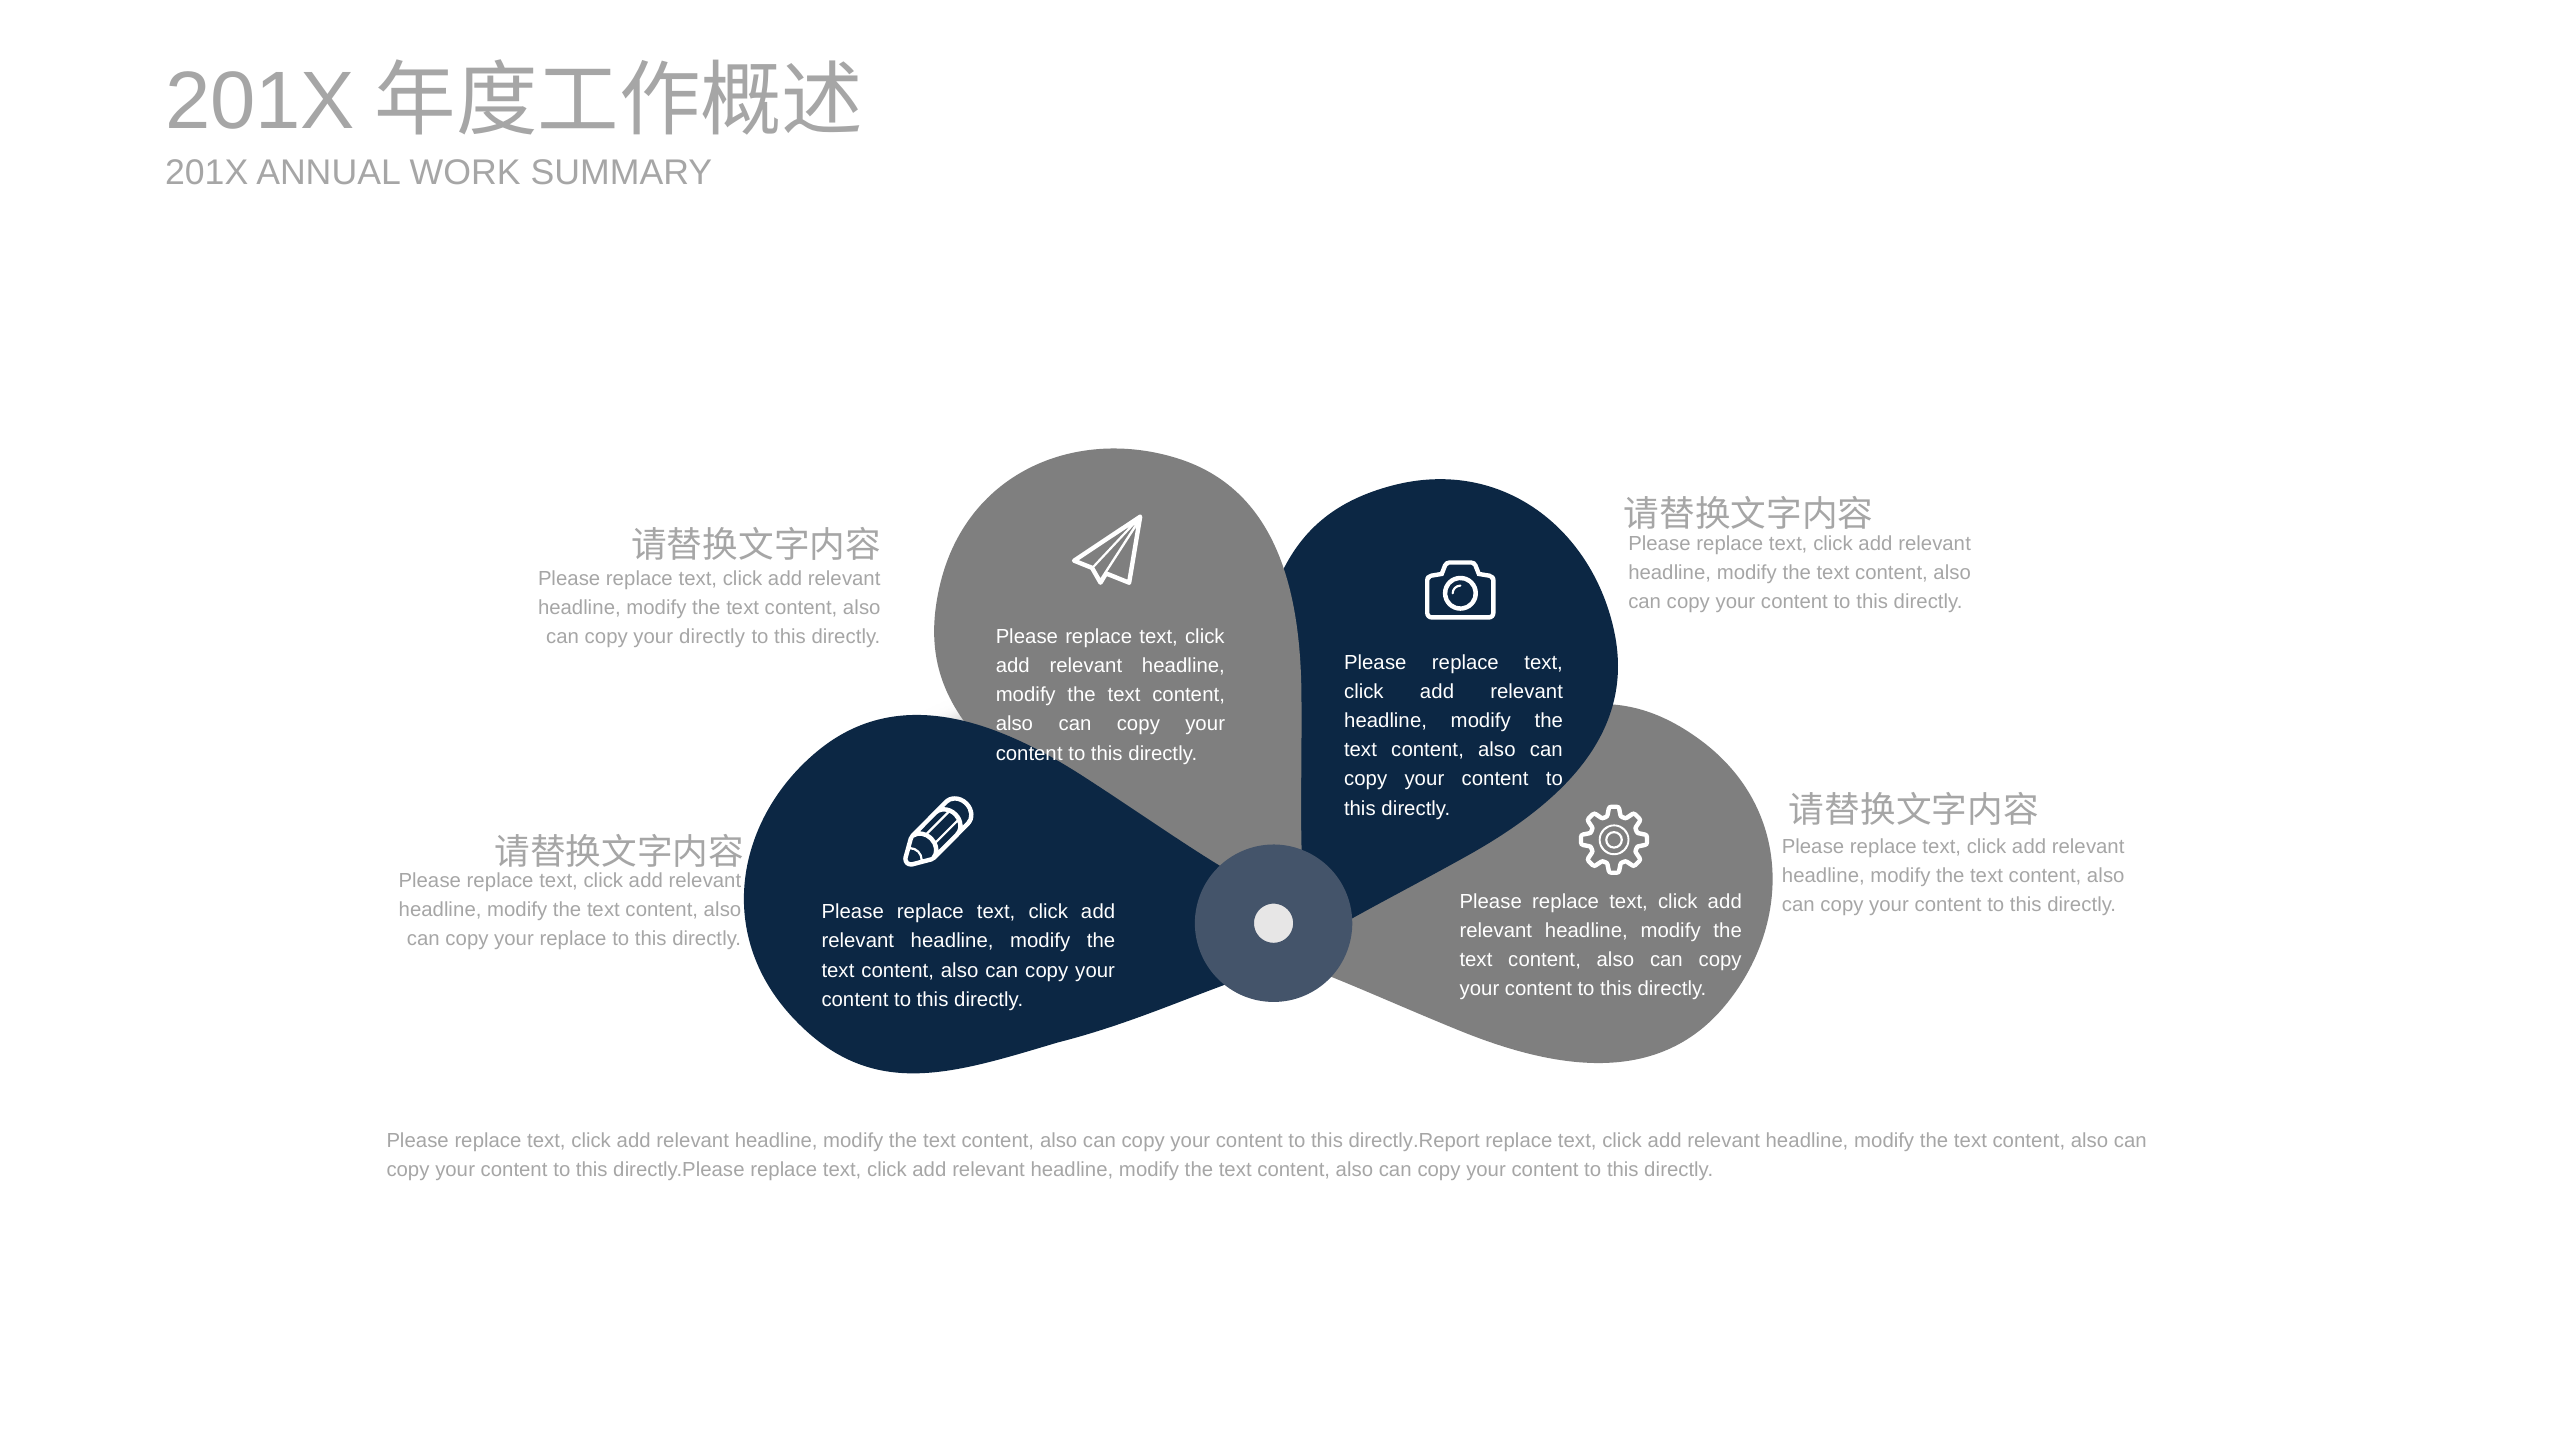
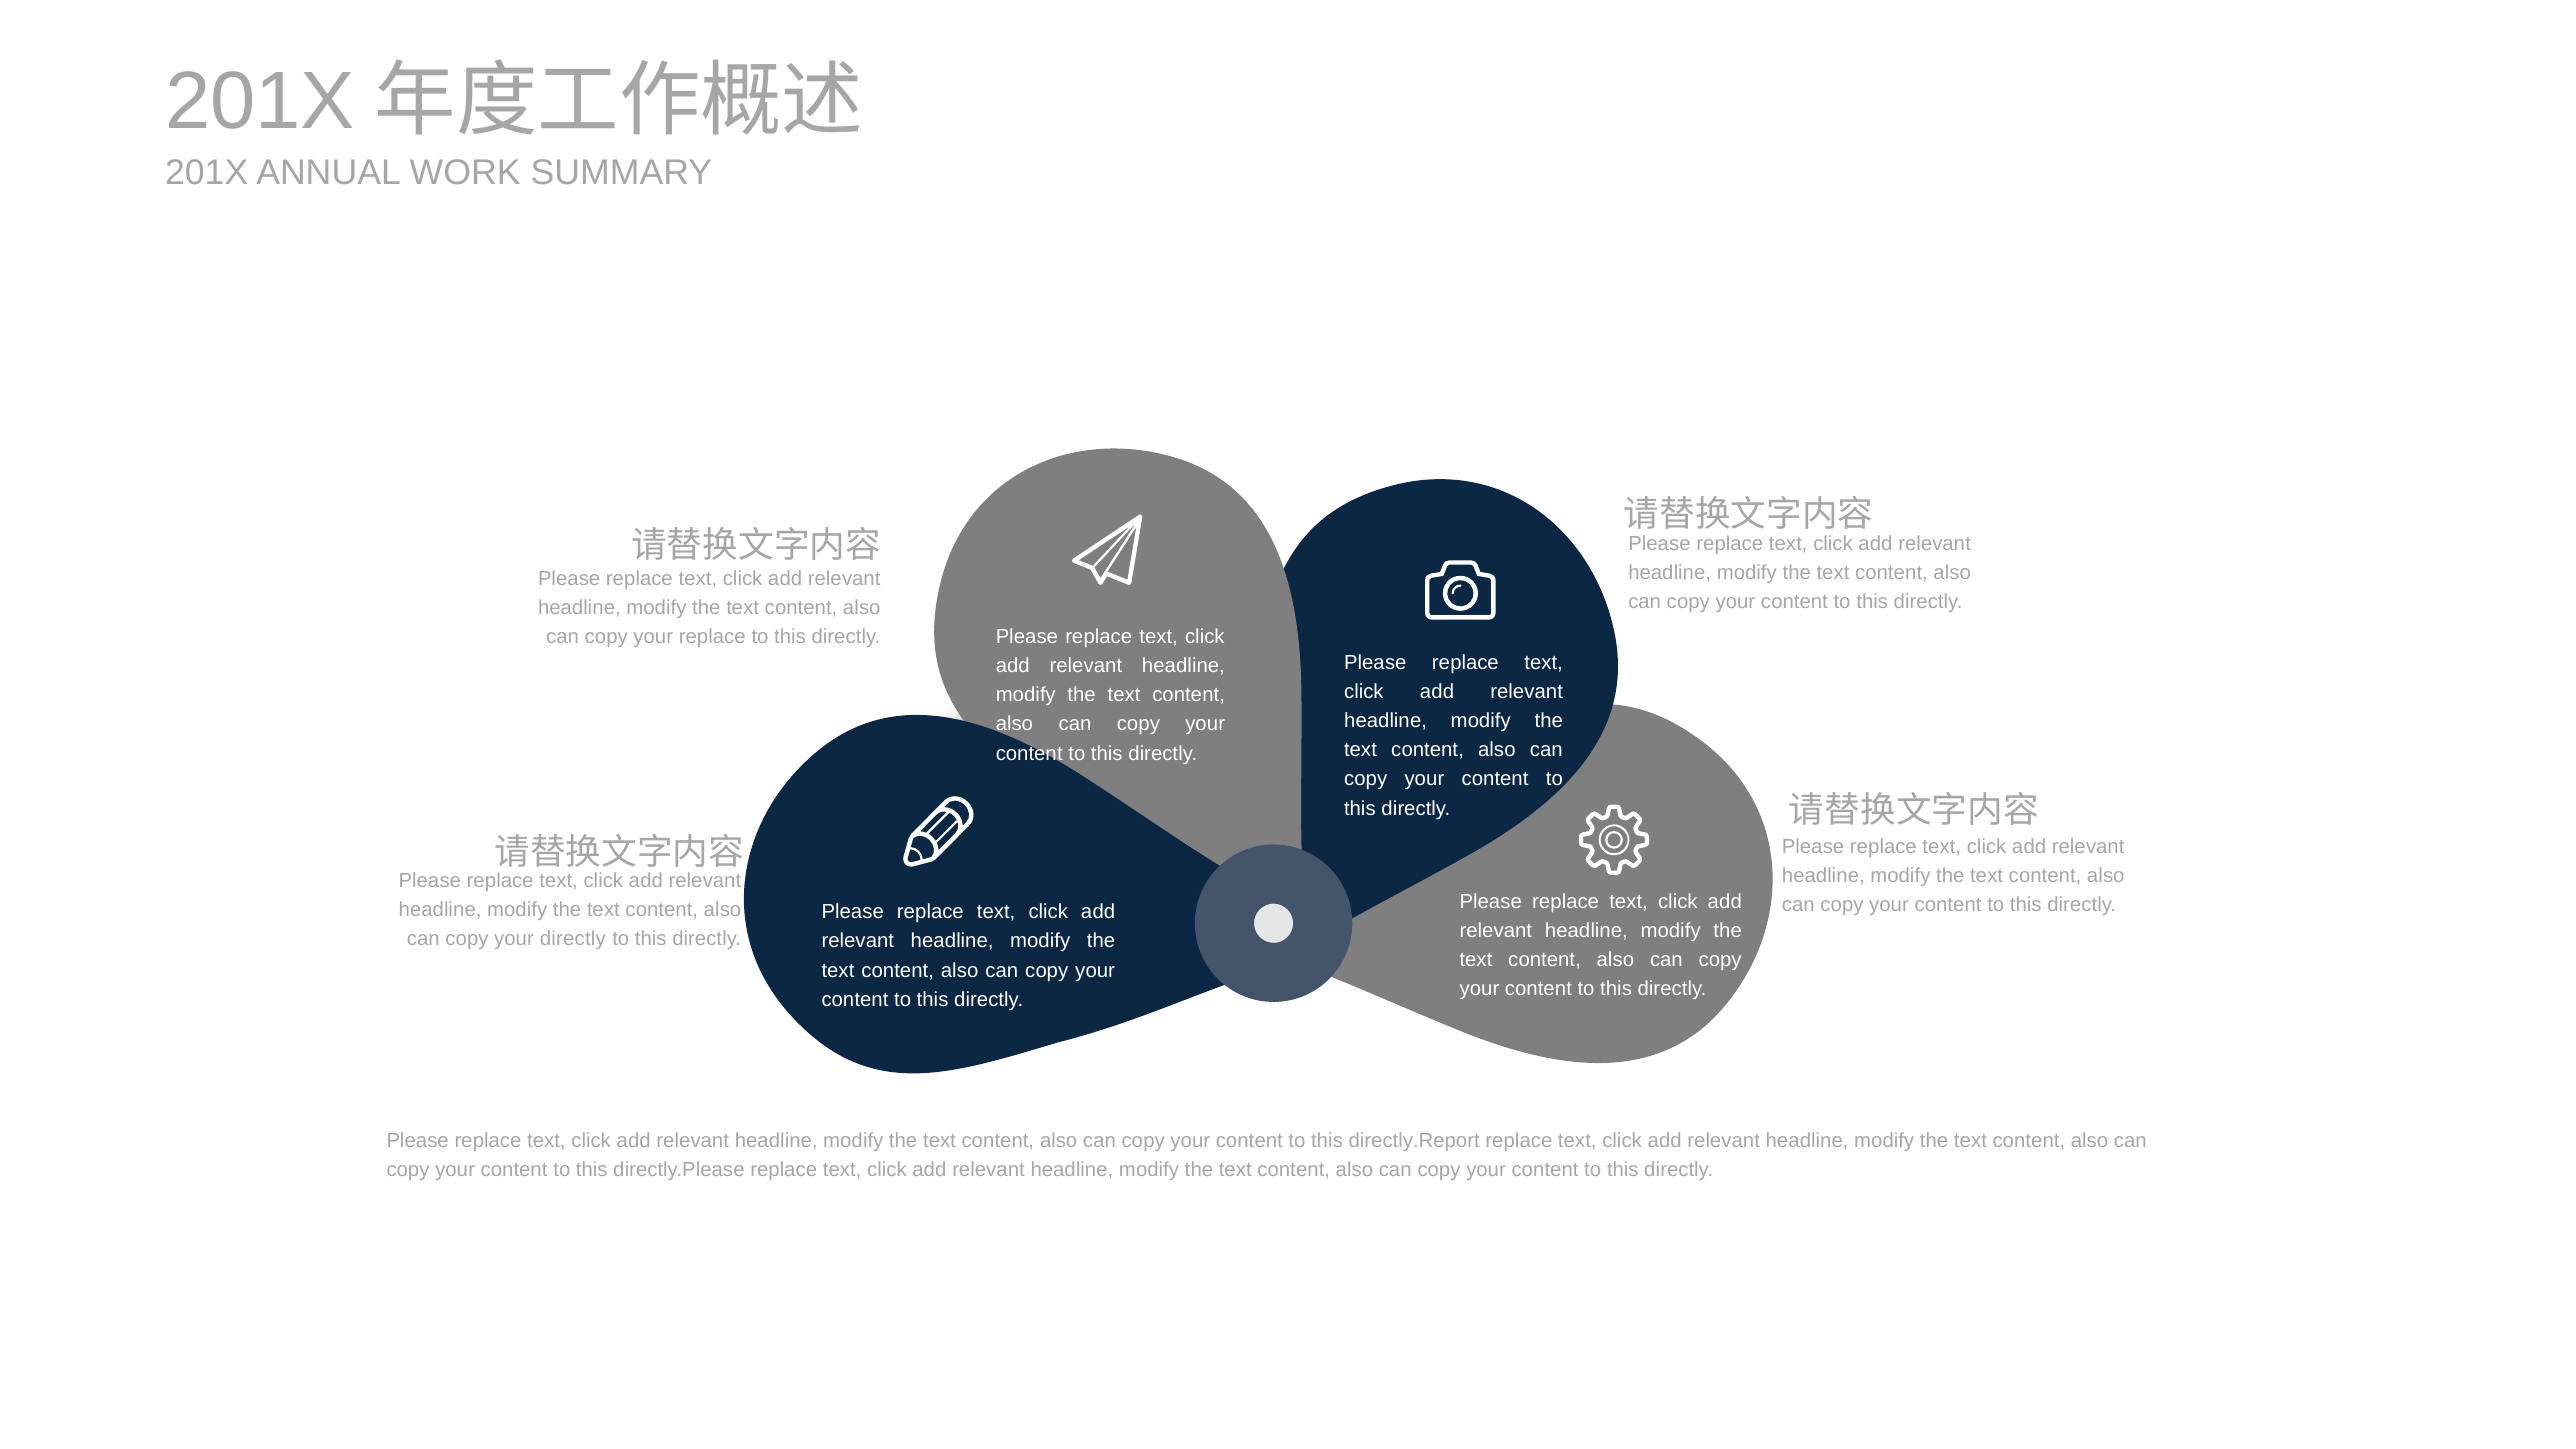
your directly: directly -> replace
your replace: replace -> directly
